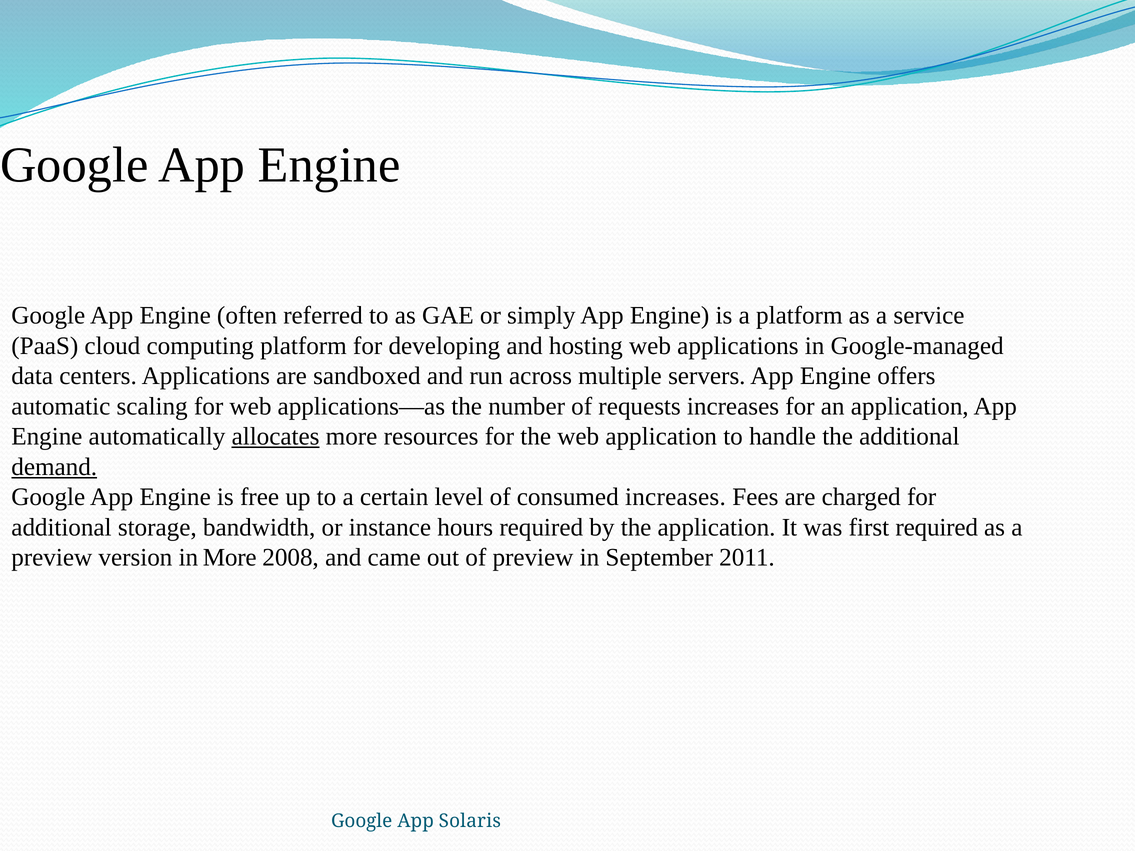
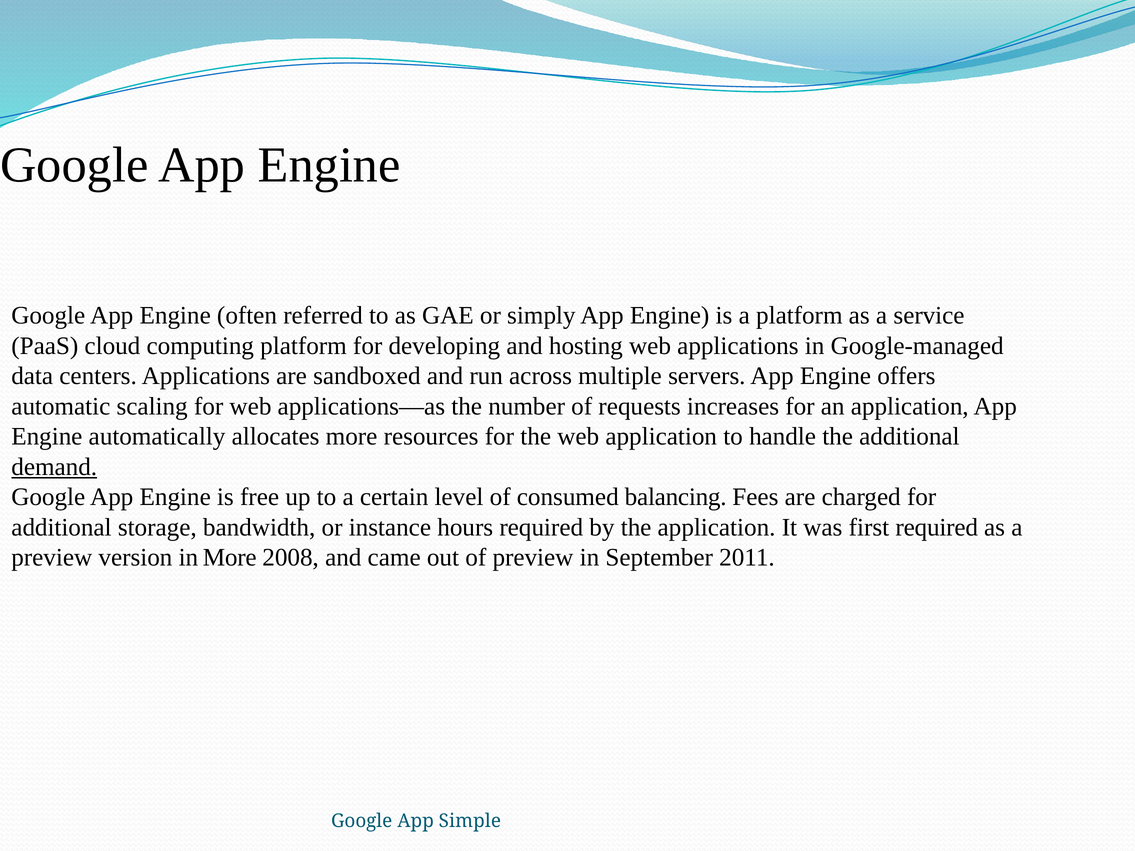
allocates underline: present -> none
consumed increases: increases -> balancing
Solaris: Solaris -> Simple
